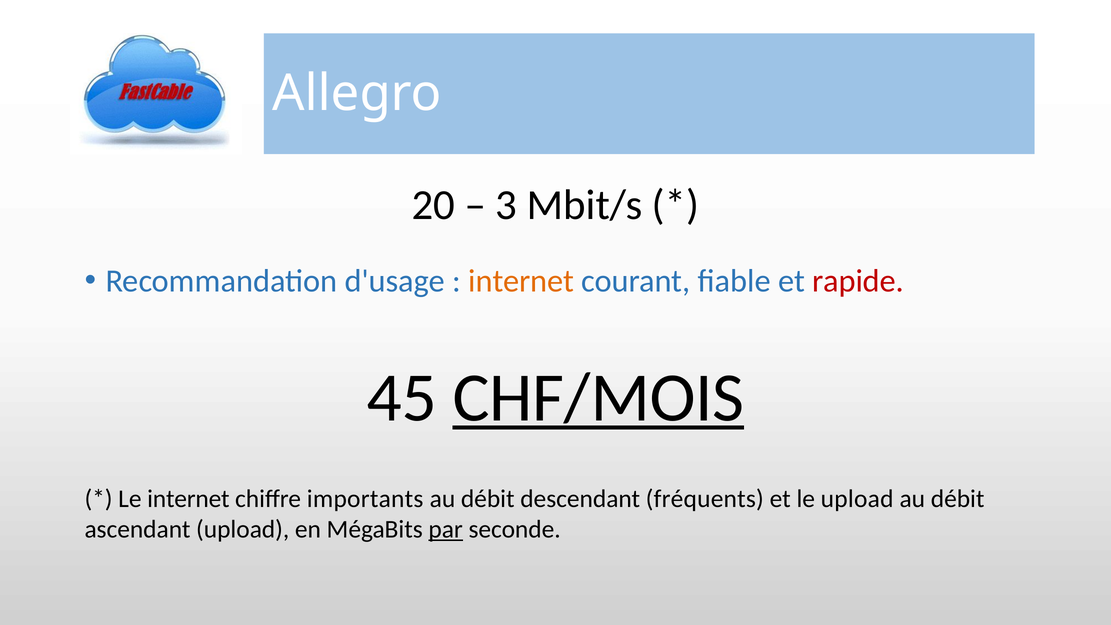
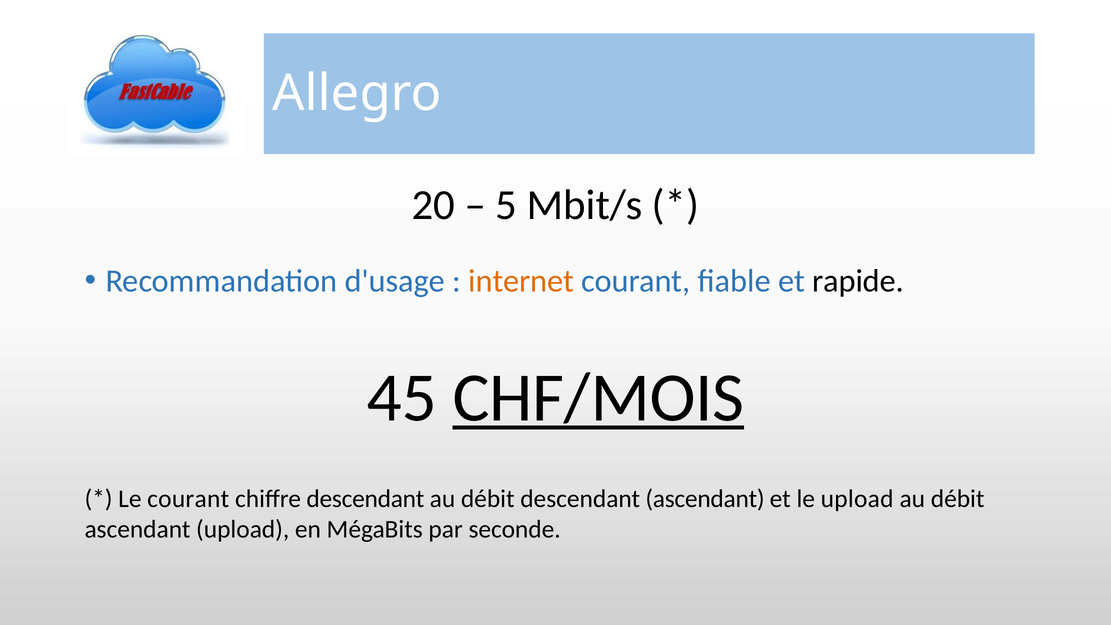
3: 3 -> 5
rapide colour: red -> black
Le internet: internet -> courant
chiffre importants: importants -> descendant
descendant fréquents: fréquents -> ascendant
par underline: present -> none
